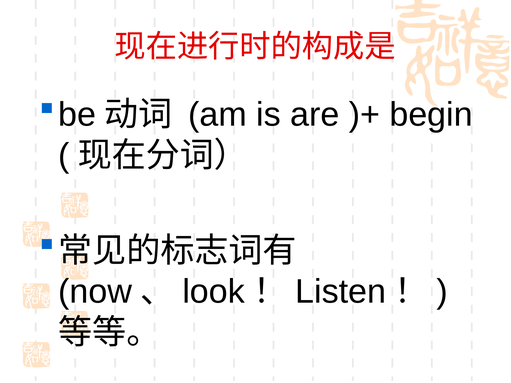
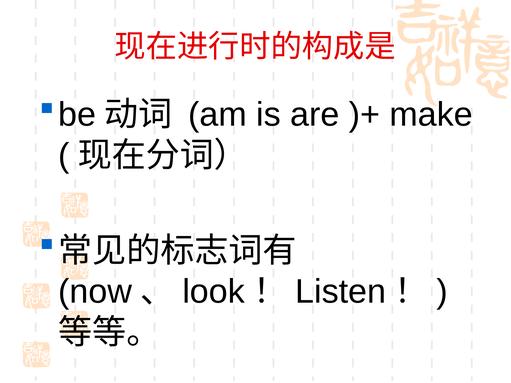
begin: begin -> make
